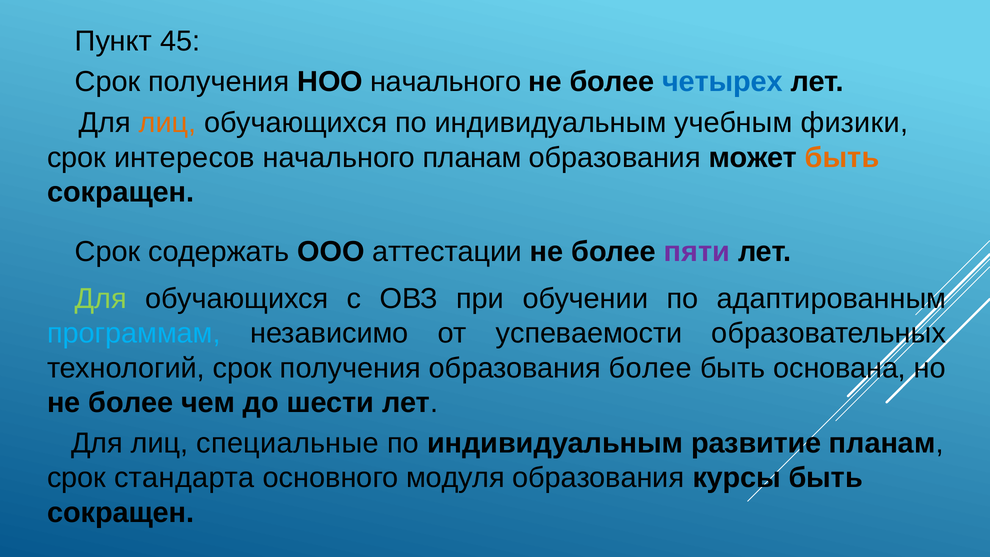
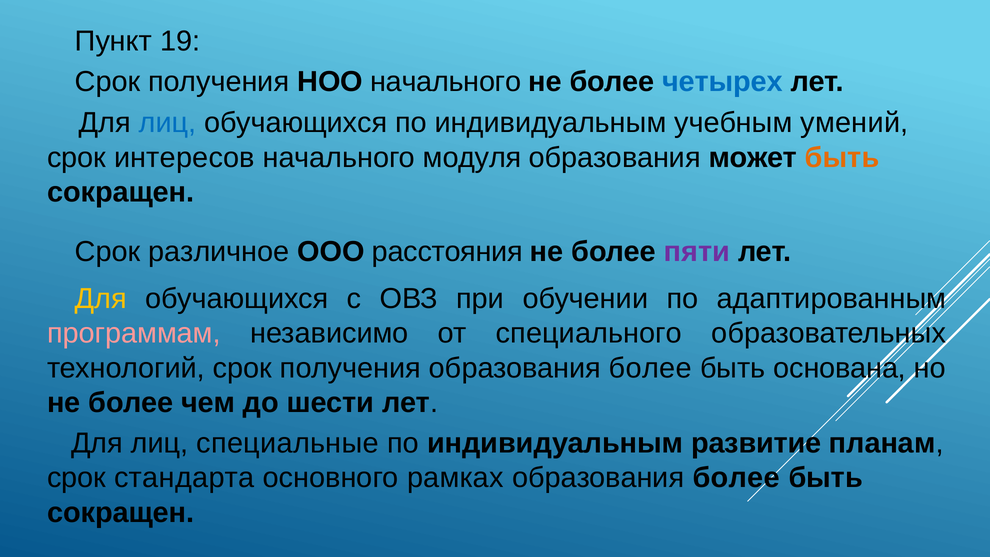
45: 45 -> 19
лиц at (168, 123) colour: orange -> blue
физики: физики -> умений
начального планам: планам -> модуля
содержать: содержать -> различное
аттестации: аттестации -> расстояния
Для at (101, 299) colour: light green -> yellow
программам colour: light blue -> pink
успеваемости: успеваемости -> специального
модуля: модуля -> рамках
курсы at (737, 478): курсы -> более
